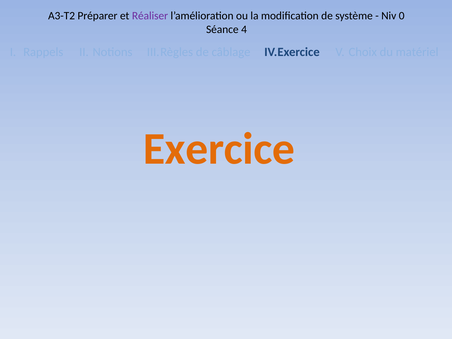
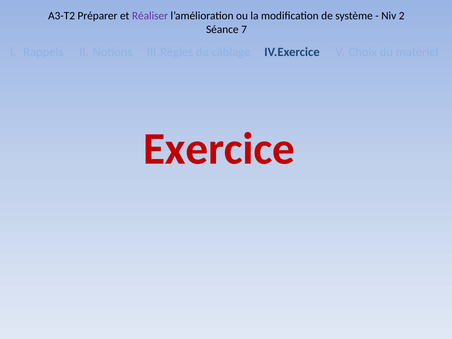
0: 0 -> 2
4: 4 -> 7
Exercice colour: orange -> red
